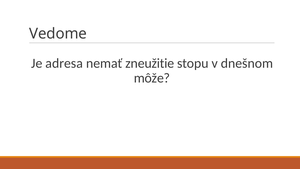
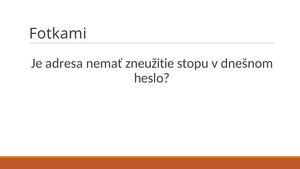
Vedome: Vedome -> Fotkami
môže: môže -> heslo
